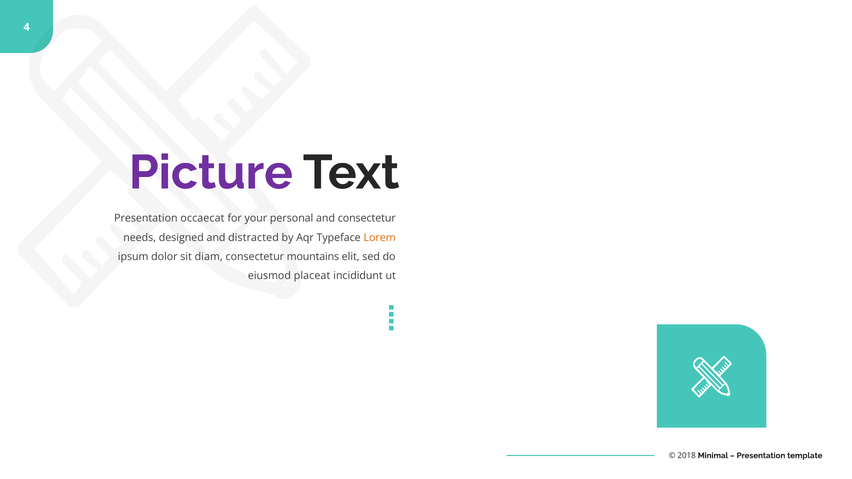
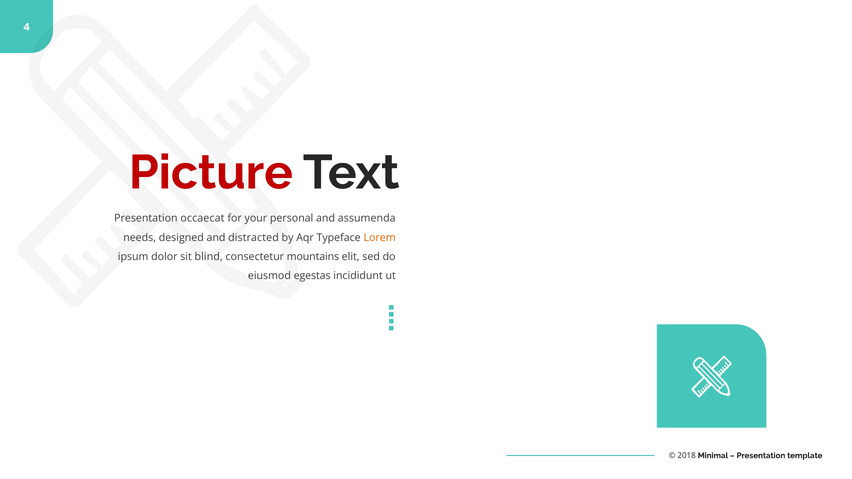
Picture colour: purple -> red
and consectetur: consectetur -> assumenda
diam: diam -> blind
placeat: placeat -> egestas
